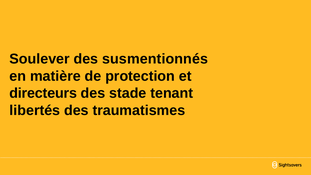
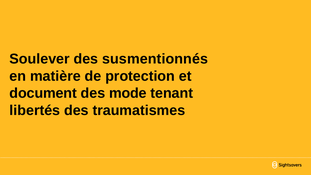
directeurs: directeurs -> document
stade: stade -> mode
